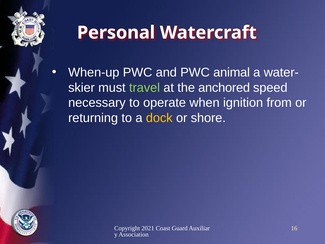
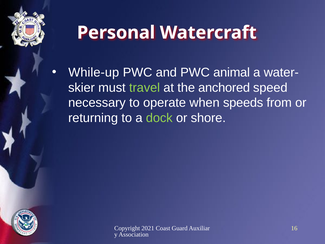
When-up: When-up -> While-up
ignition: ignition -> speeds
dock colour: yellow -> light green
